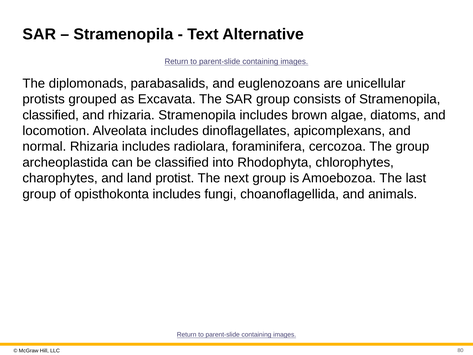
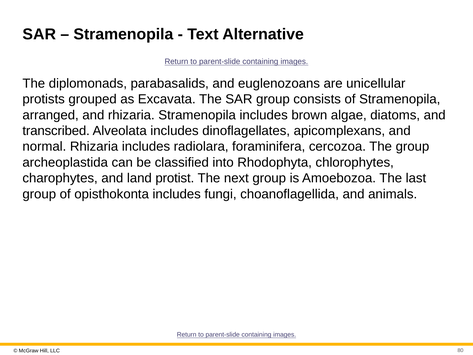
classified at (51, 115): classified -> arranged
locomotion: locomotion -> transcribed
